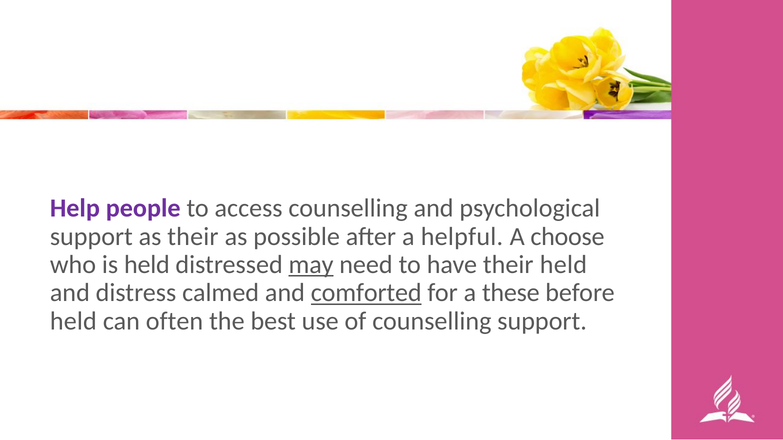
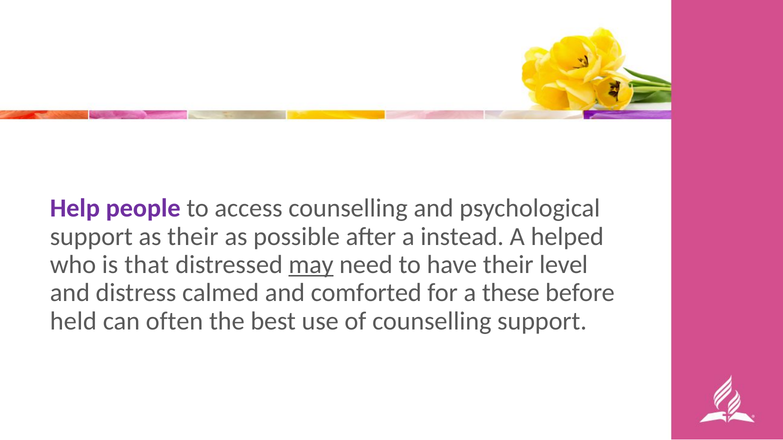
helpful: helpful -> instead
choose: choose -> helped
is held: held -> that
their held: held -> level
comforted underline: present -> none
